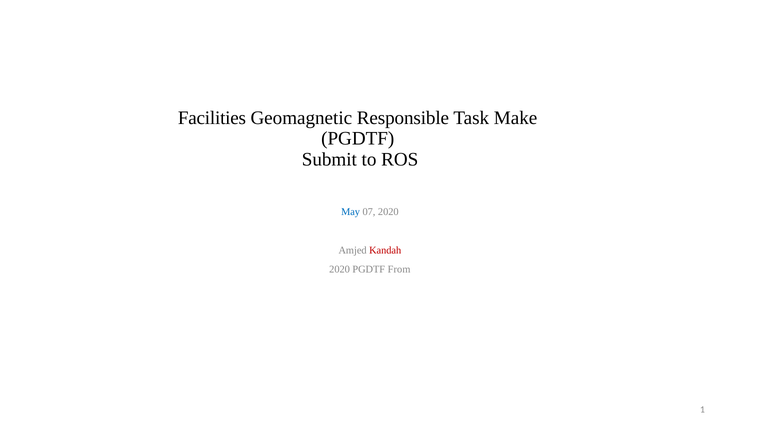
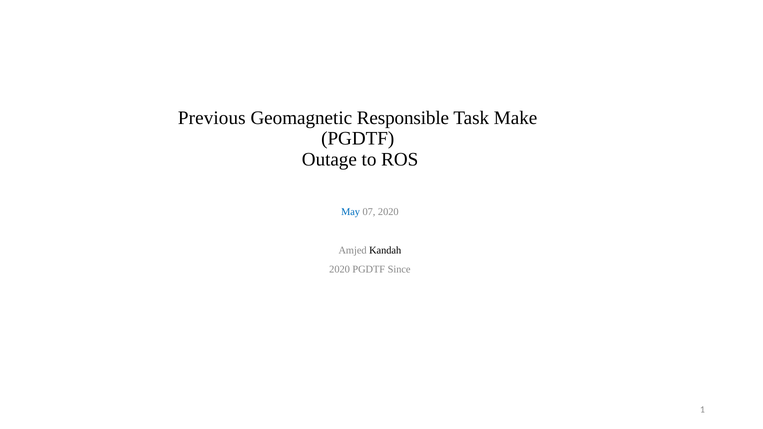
Facilities: Facilities -> Previous
Submit: Submit -> Outage
Kandah colour: red -> black
From: From -> Since
